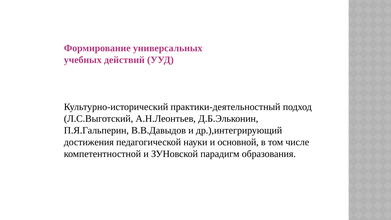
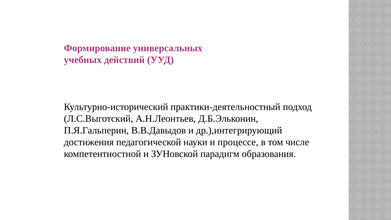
основной: основной -> процессе
